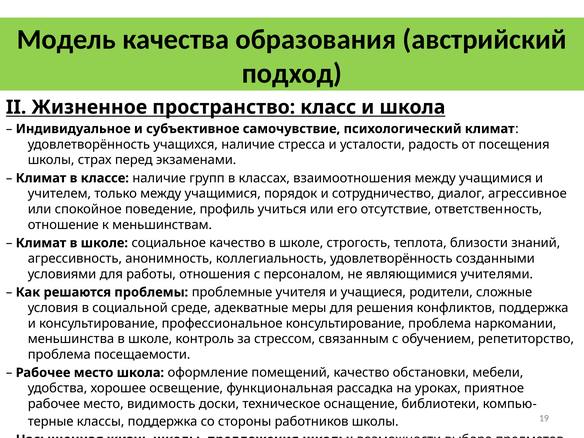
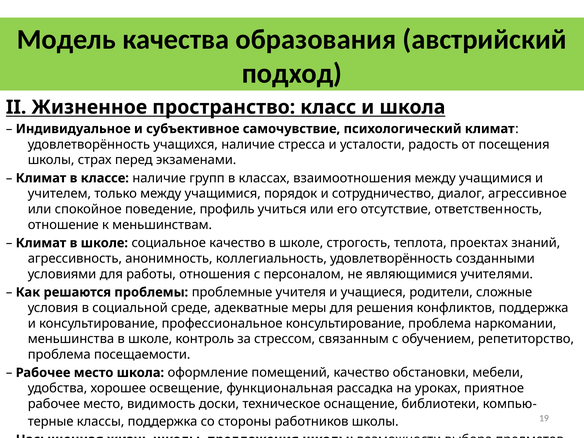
близости: близости -> проектах
